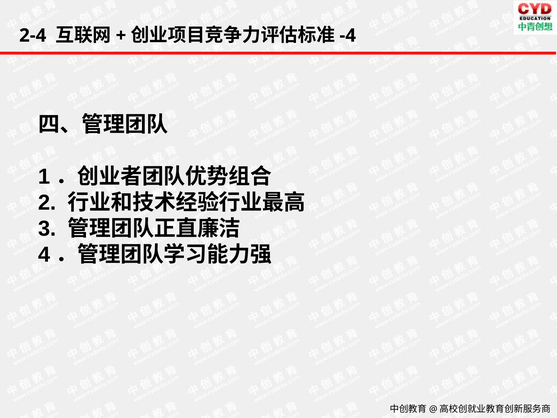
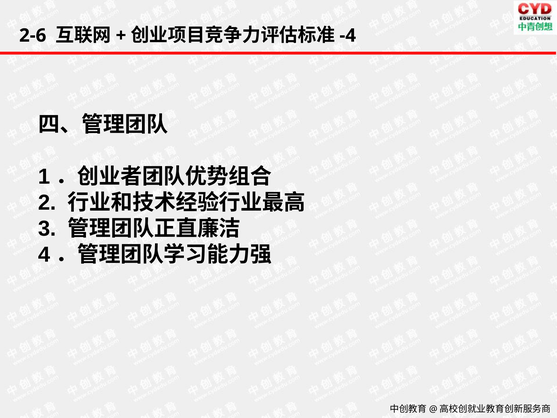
2-4: 2-4 -> 2-6
